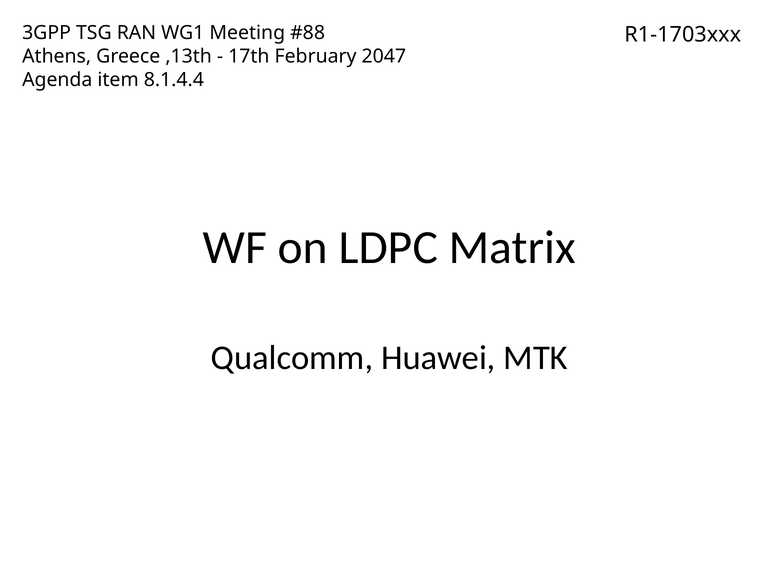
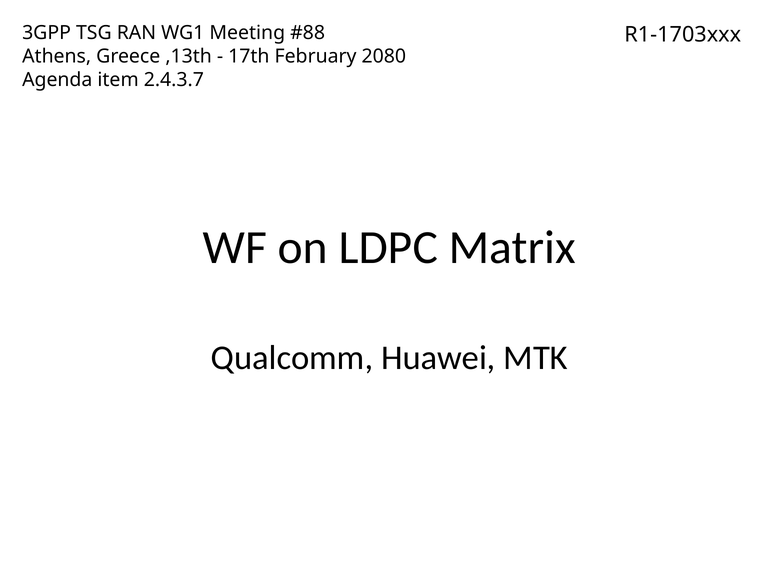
2047: 2047 -> 2080
8.1.4.4: 8.1.4.4 -> 2.4.3.7
